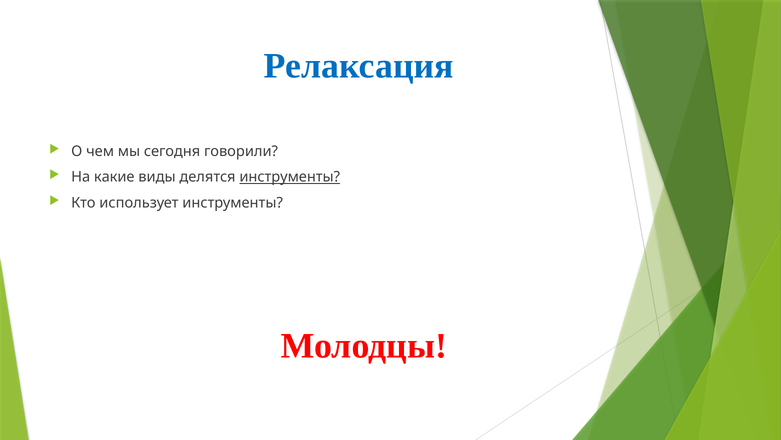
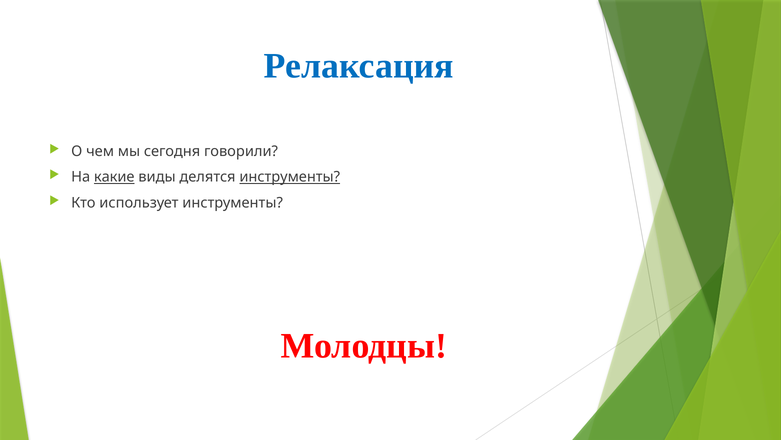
какие underline: none -> present
